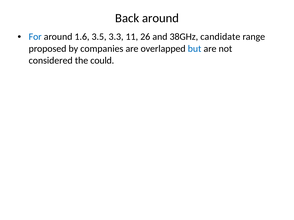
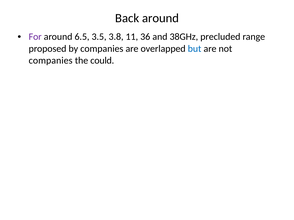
For colour: blue -> purple
1.6: 1.6 -> 6.5
3.3: 3.3 -> 3.8
26: 26 -> 36
candidate: candidate -> precluded
considered at (51, 61): considered -> companies
